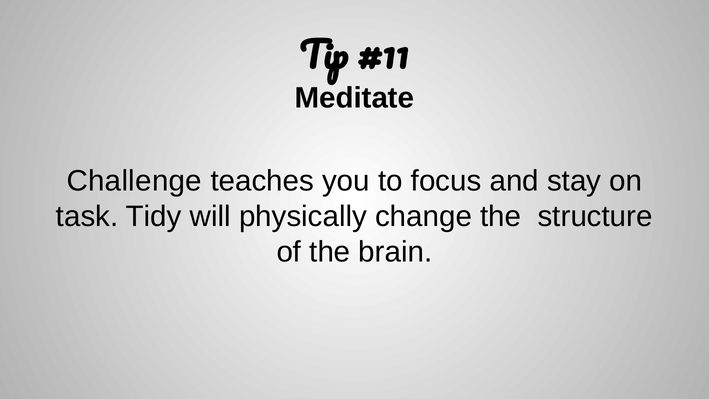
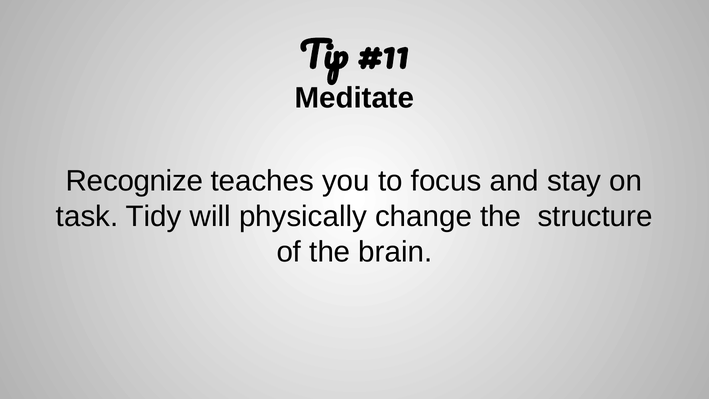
Challenge: Challenge -> Recognize
